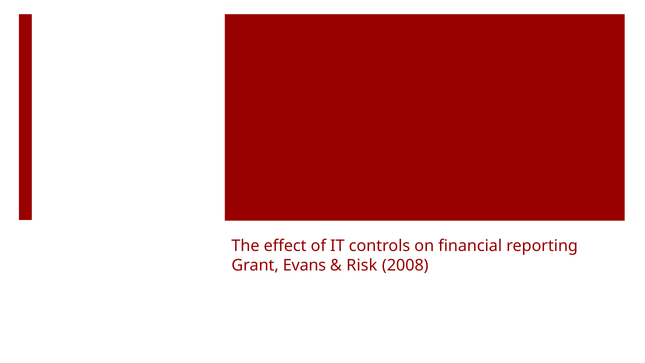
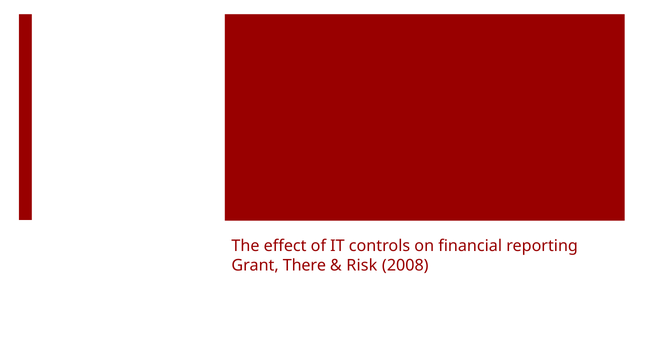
Evans: Evans -> There
